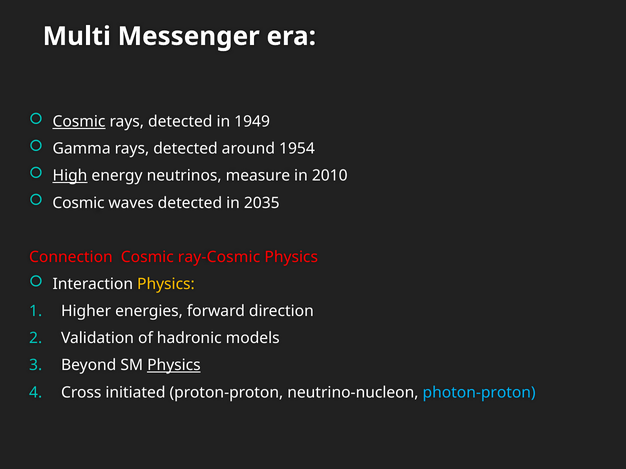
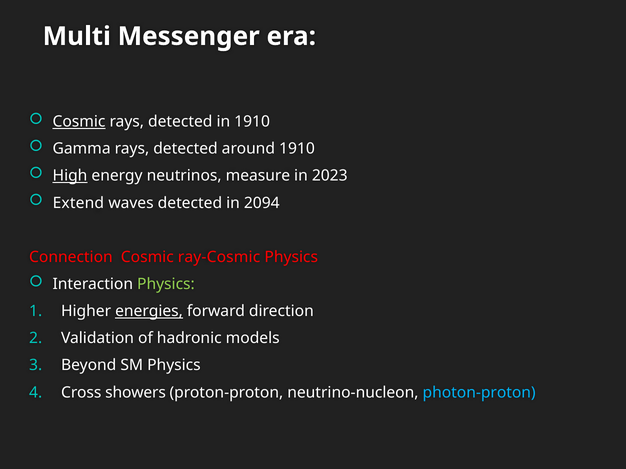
in 1949: 1949 -> 1910
around 1954: 1954 -> 1910
2010: 2010 -> 2023
Cosmic at (79, 203): Cosmic -> Extend
2035: 2035 -> 2094
Physics at (166, 284) colour: yellow -> light green
energies underline: none -> present
Physics at (174, 366) underline: present -> none
initiated: initiated -> showers
